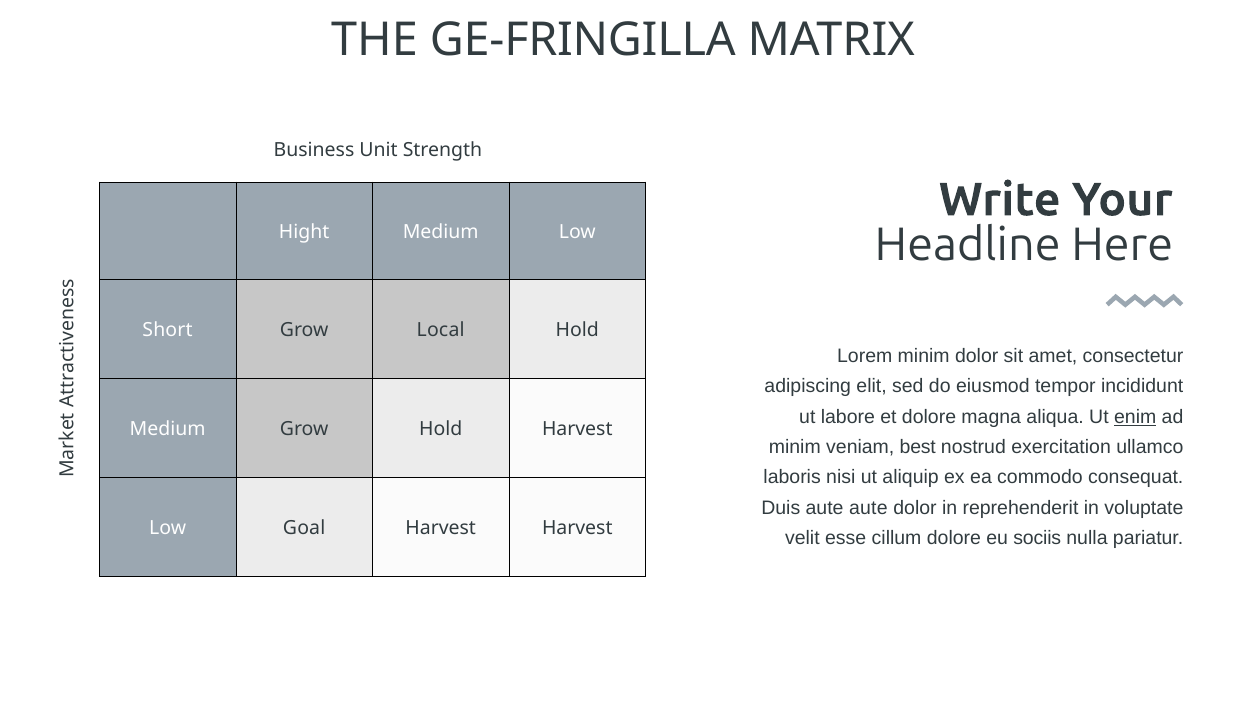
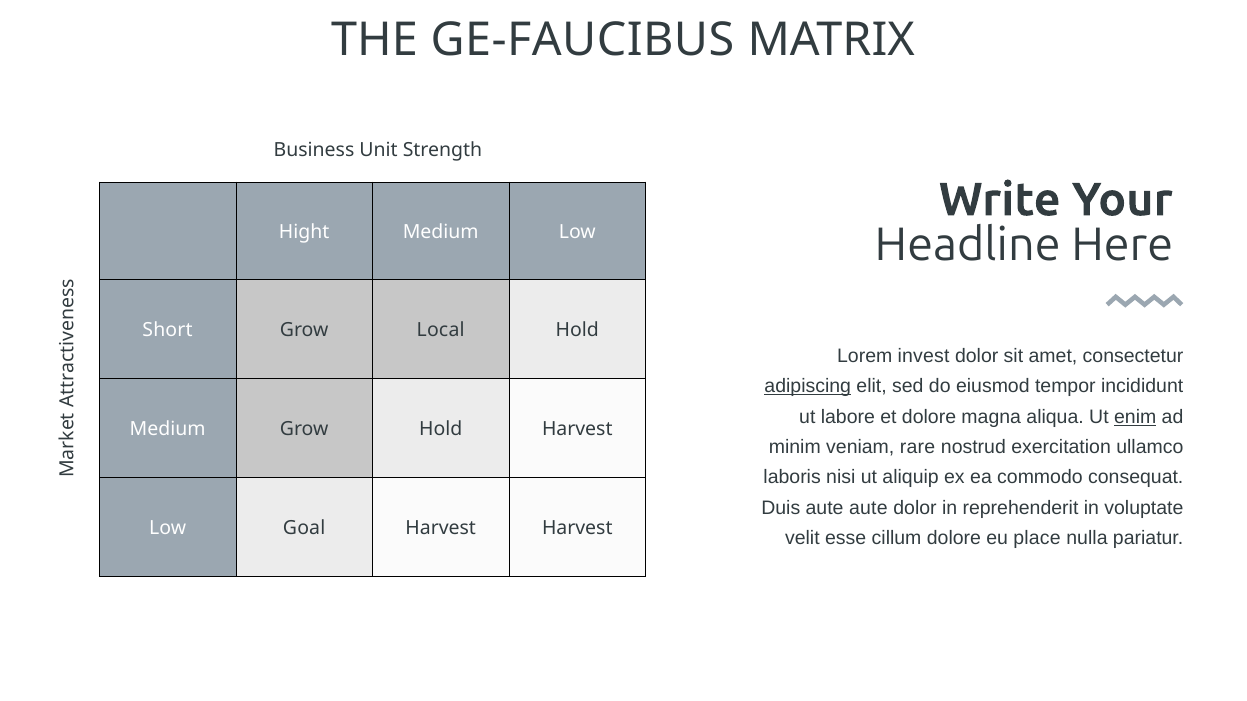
GE-FRINGILLA: GE-FRINGILLA -> GE-FAUCIBUS
Lorem minim: minim -> invest
adipiscing underline: none -> present
best: best -> rare
sociis: sociis -> place
